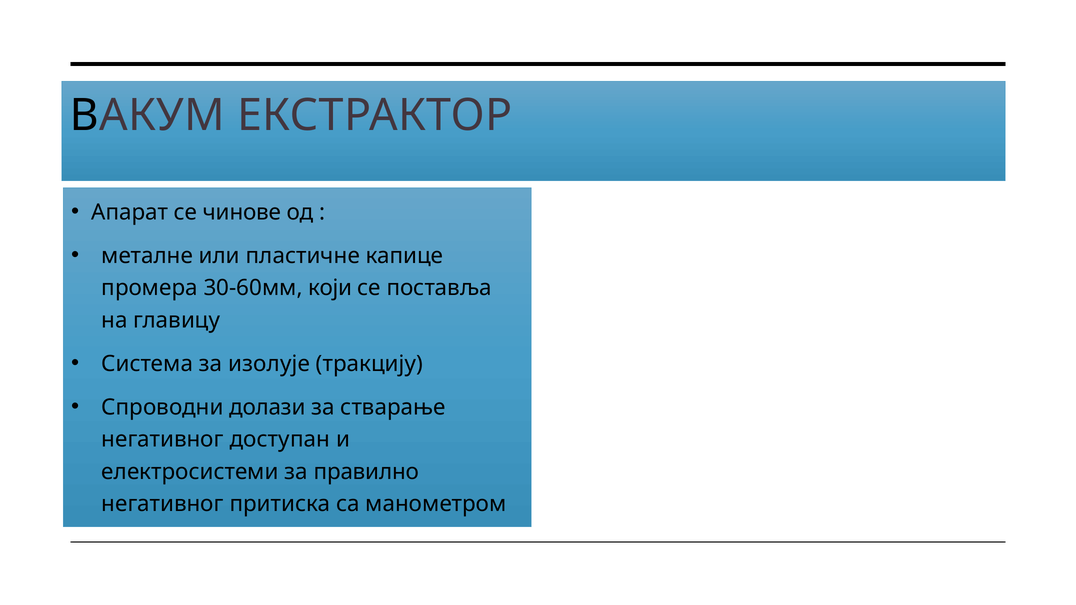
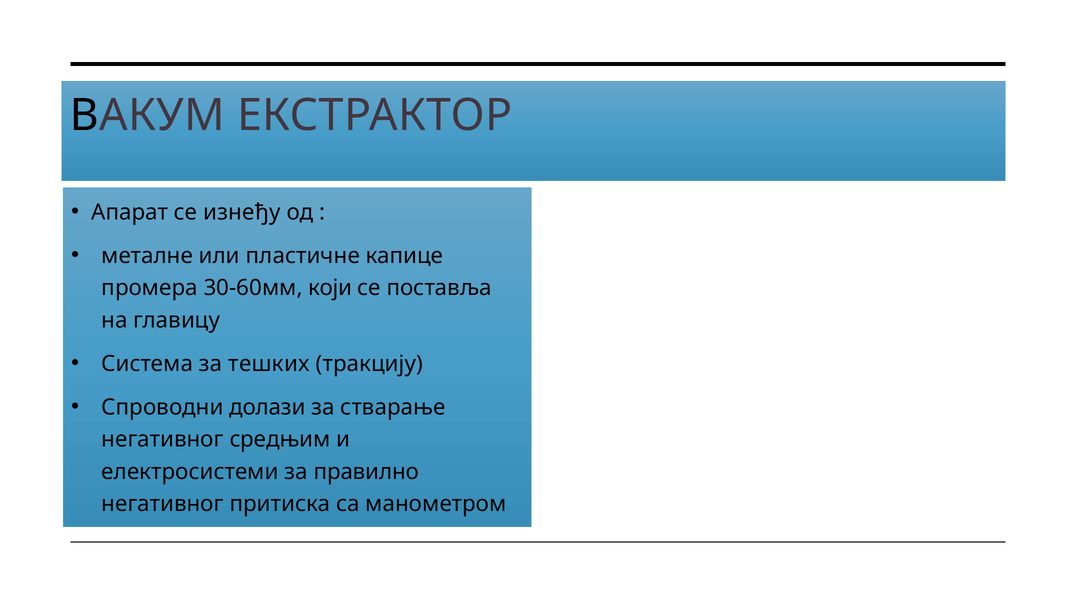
чинове: чинове -> изнеђу
изолује: изолује -> тешких
доступан: доступан -> средњим
